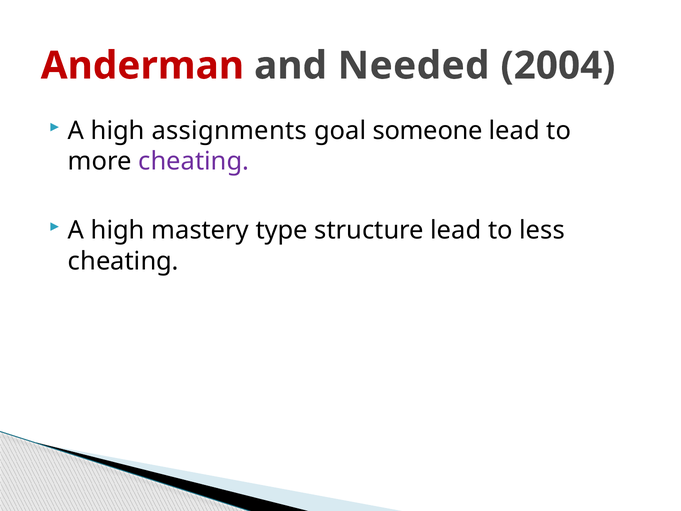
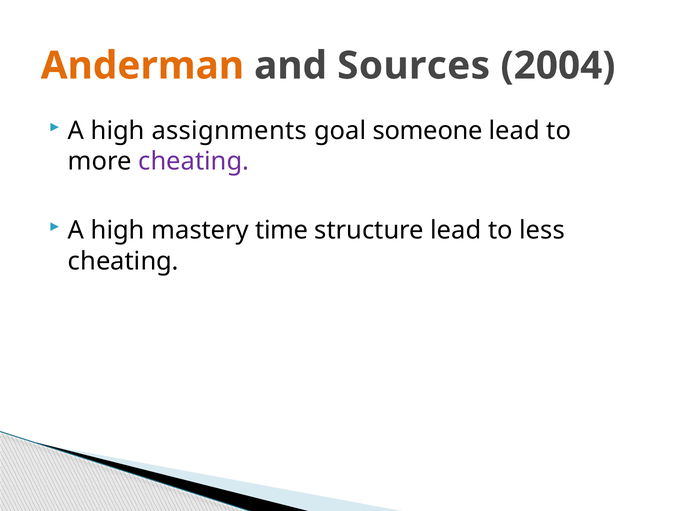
Anderman colour: red -> orange
Needed: Needed -> Sources
type: type -> time
